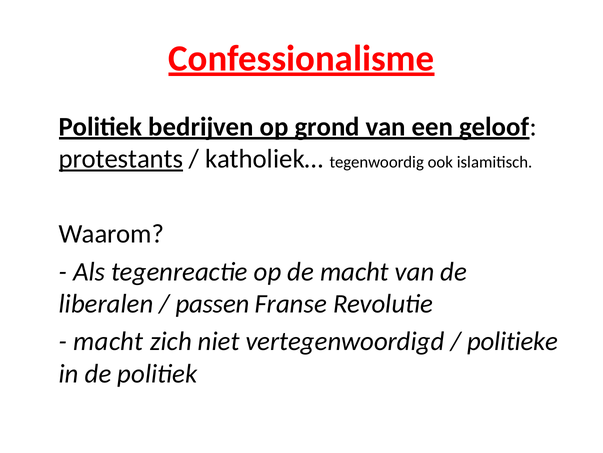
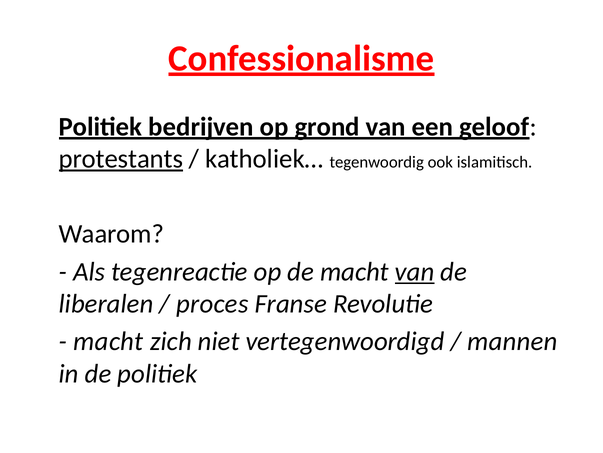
van at (415, 271) underline: none -> present
passen: passen -> proces
politieke: politieke -> mannen
